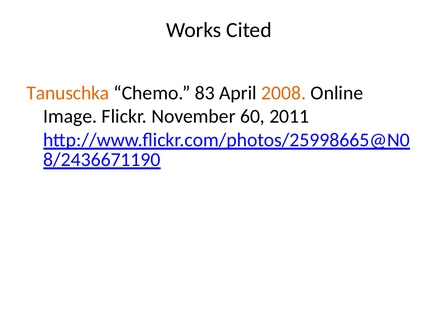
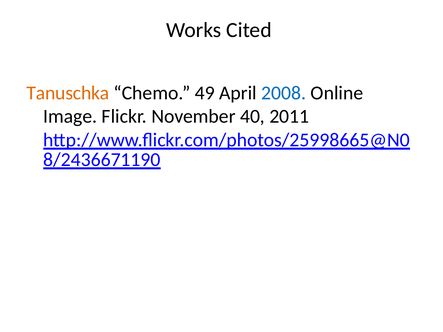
83: 83 -> 49
2008 colour: orange -> blue
60: 60 -> 40
